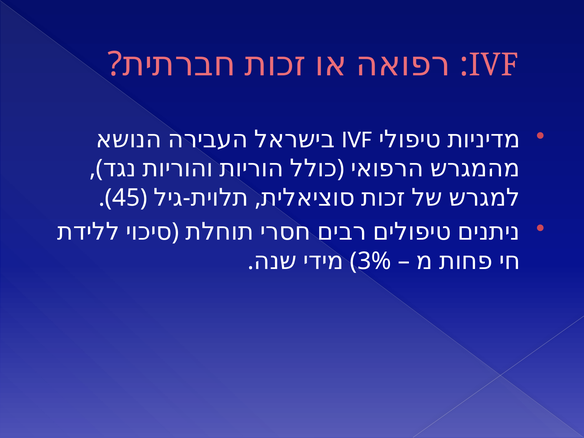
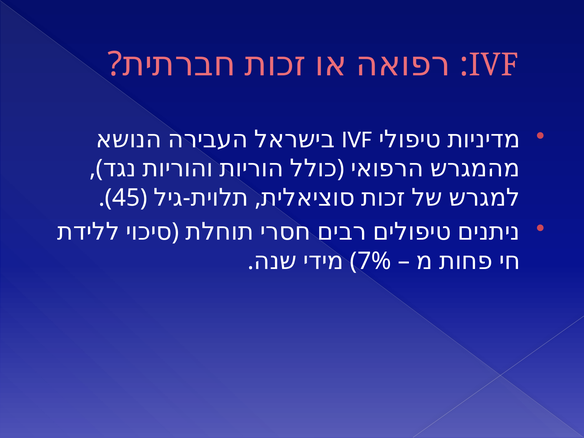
3%: 3% -> 7%
